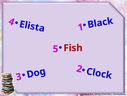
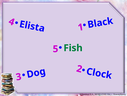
Fish colour: red -> green
